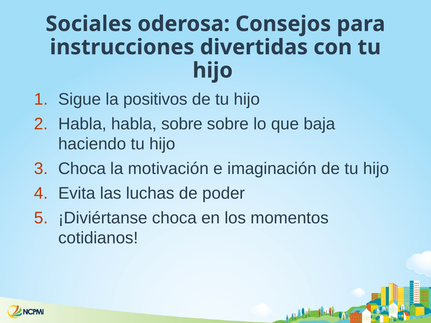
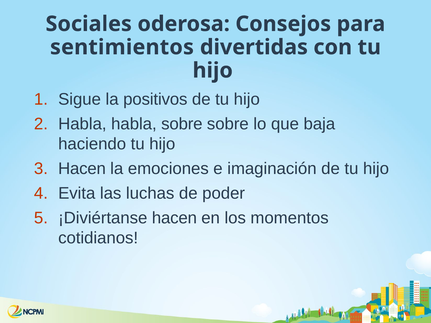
instrucciones: instrucciones -> sentimientos
Choca at (82, 169): Choca -> Hacen
motivación: motivación -> emociones
¡Diviértanse choca: choca -> hacen
